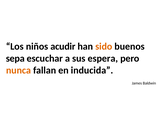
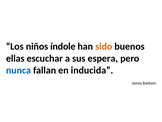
acudir: acudir -> índole
sepa: sepa -> ellas
nunca colour: orange -> blue
